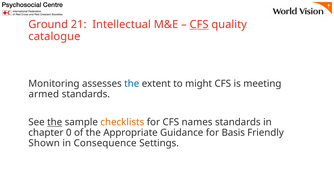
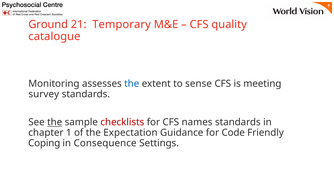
Intellectual: Intellectual -> Temporary
CFS at (199, 24) underline: present -> none
might: might -> sense
armed: armed -> survey
checklists colour: orange -> red
0: 0 -> 1
Appropriate: Appropriate -> Expectation
Basis: Basis -> Code
Shown: Shown -> Coping
